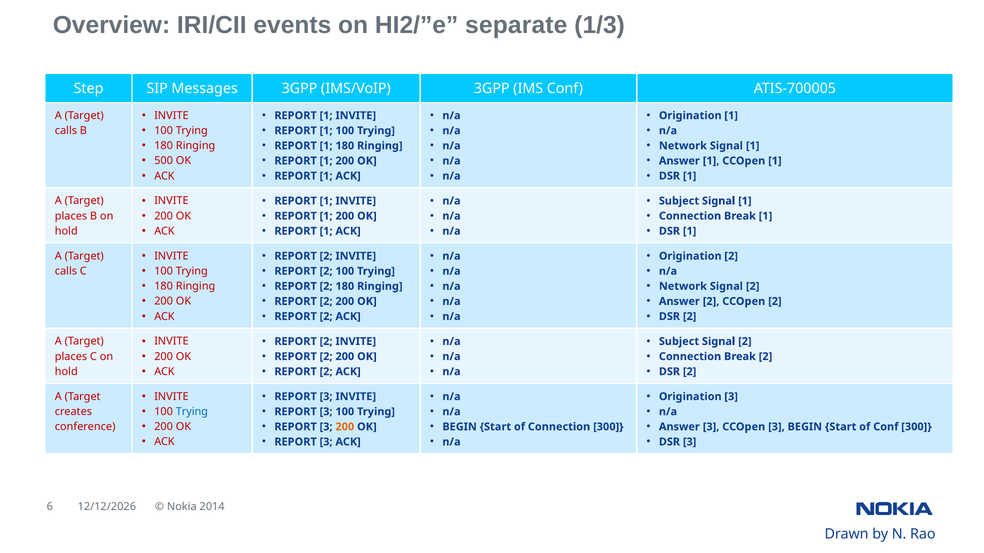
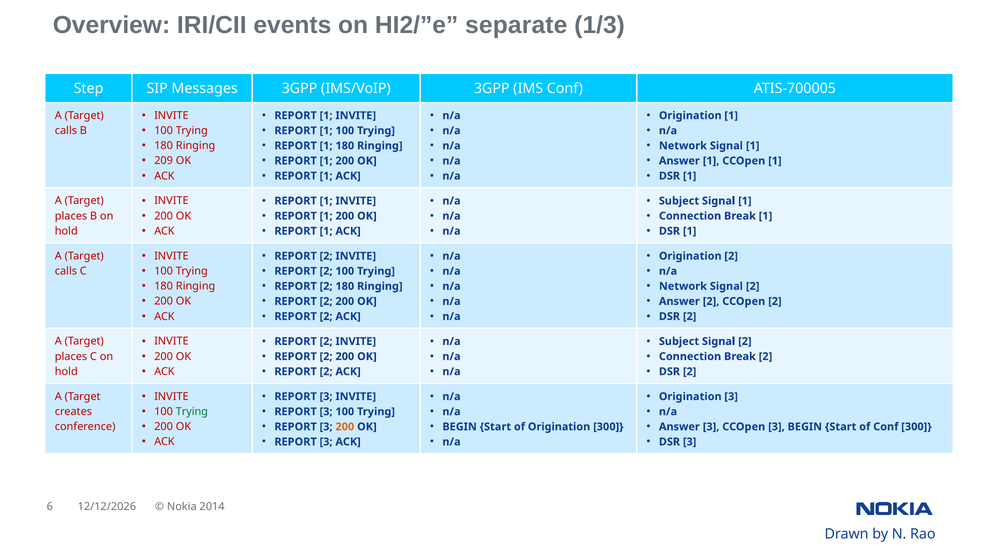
500: 500 -> 209
Trying at (192, 412) colour: blue -> green
of Connection: Connection -> Origination
